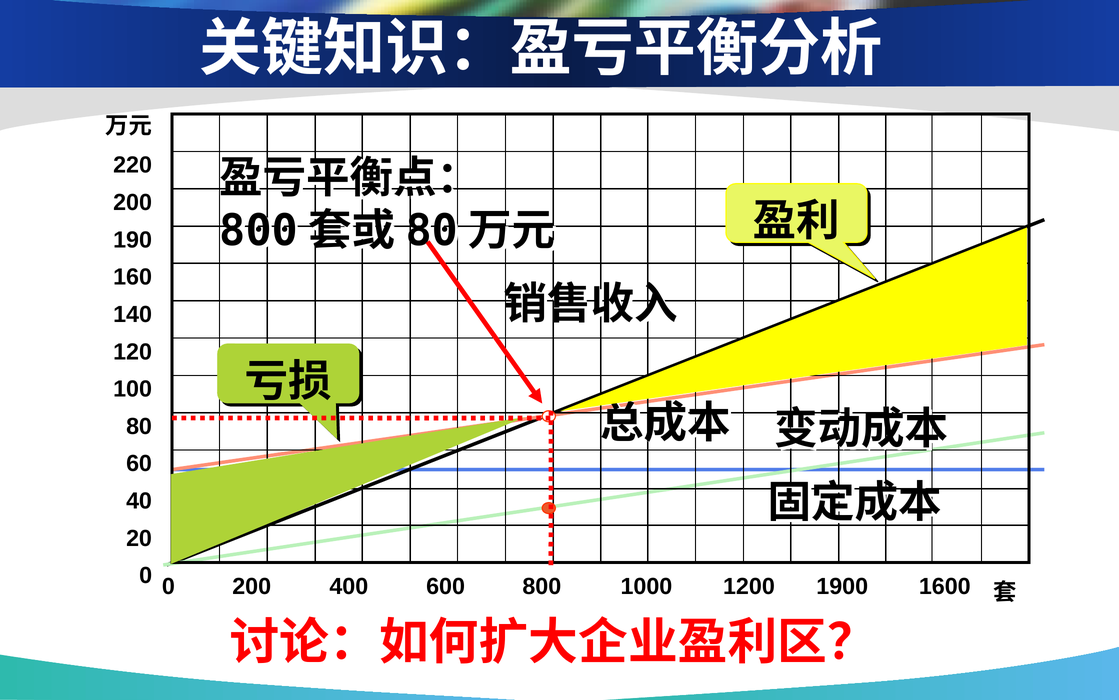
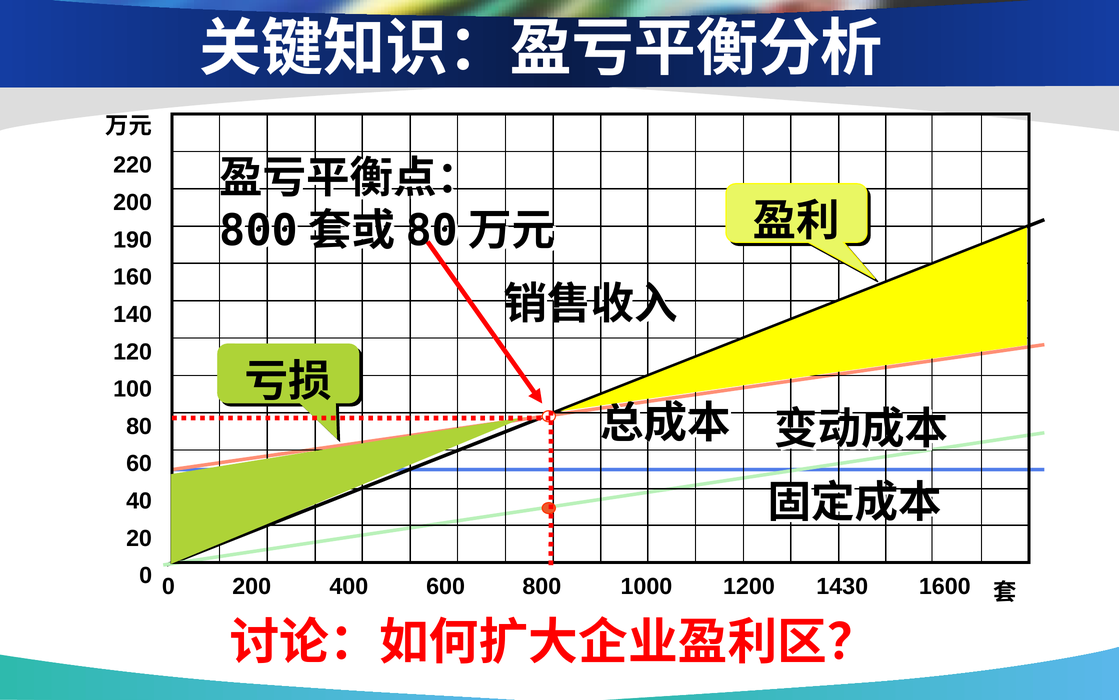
1900: 1900 -> 1430
